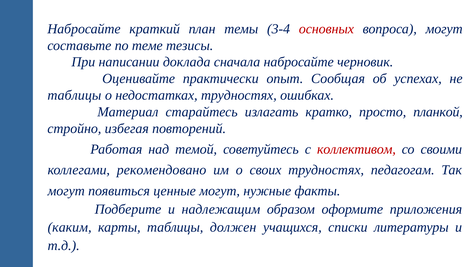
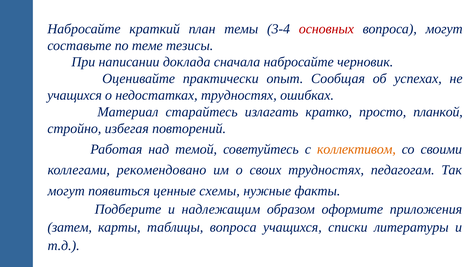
таблицы at (74, 95): таблицы -> учащихся
коллективом colour: red -> orange
ценные могут: могут -> схемы
каким: каким -> затем
таблицы должен: должен -> вопроса
